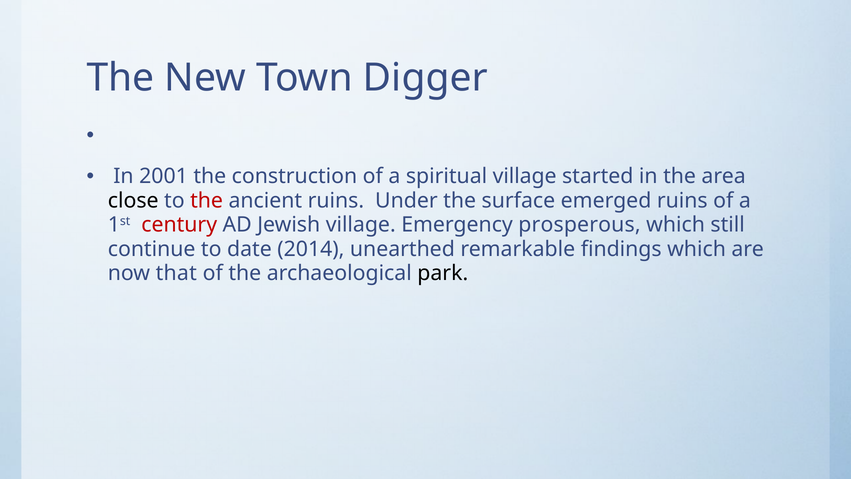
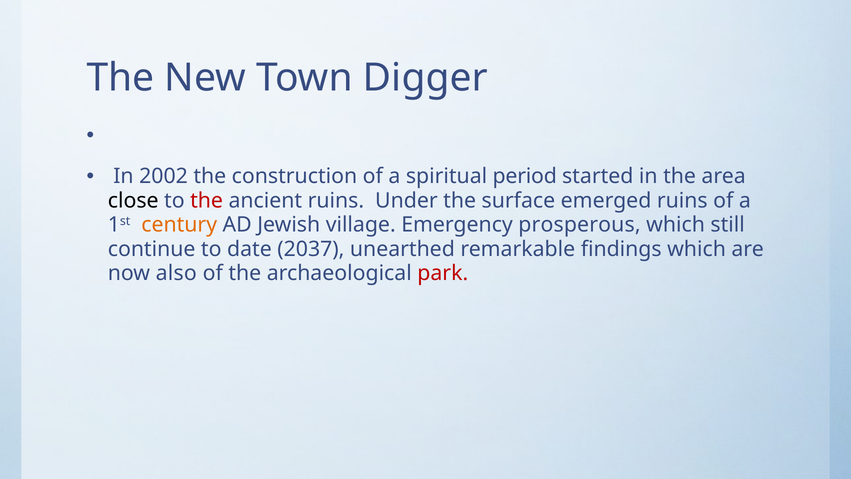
2001: 2001 -> 2002
spiritual village: village -> period
century colour: red -> orange
2014: 2014 -> 2037
that: that -> also
park colour: black -> red
